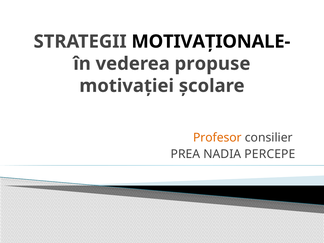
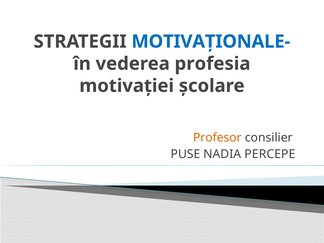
MOTIVAȚIONALE- colour: black -> blue
propuse: propuse -> profesia
PREA: PREA -> PUSE
